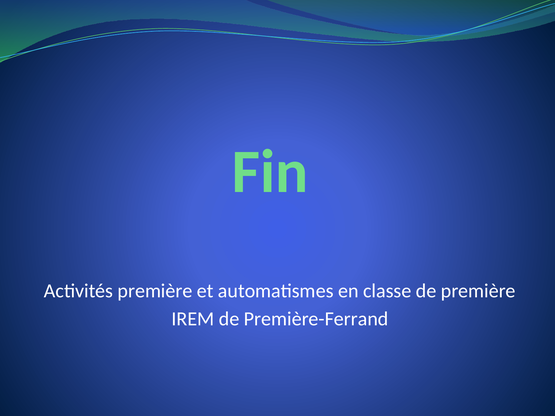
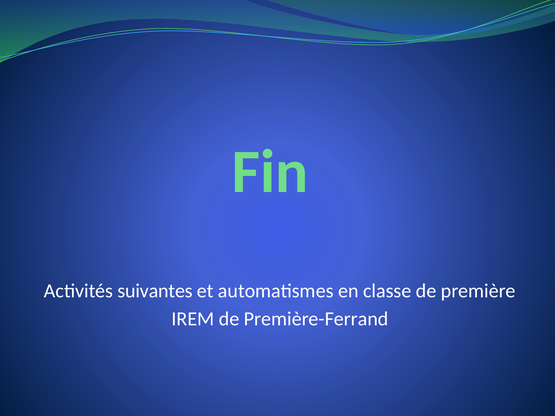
Activités première: première -> suivantes
